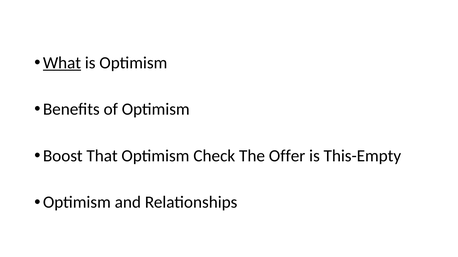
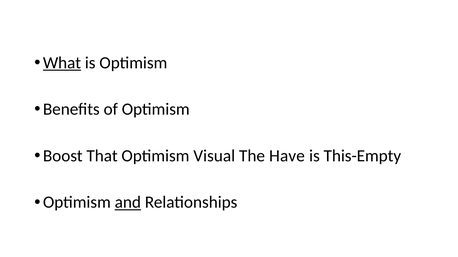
Check: Check -> Visual
Offer: Offer -> Have
and underline: none -> present
